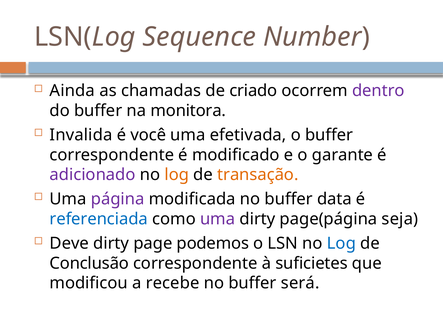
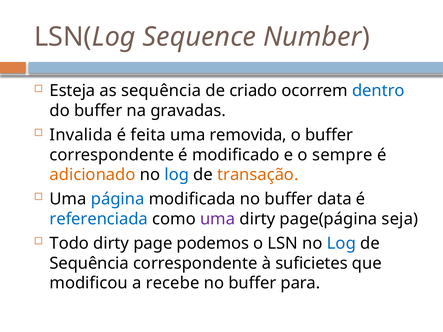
Ainda: Ainda -> Esteja
as chamadas: chamadas -> sequência
dentro colour: purple -> blue
monitora: monitora -> gravadas
você: você -> feita
efetivada: efetivada -> removida
garante: garante -> sempre
adicionado colour: purple -> orange
log at (177, 175) colour: orange -> blue
página colour: purple -> blue
Deve: Deve -> Todo
Conclusão at (89, 263): Conclusão -> Sequência
será: será -> para
